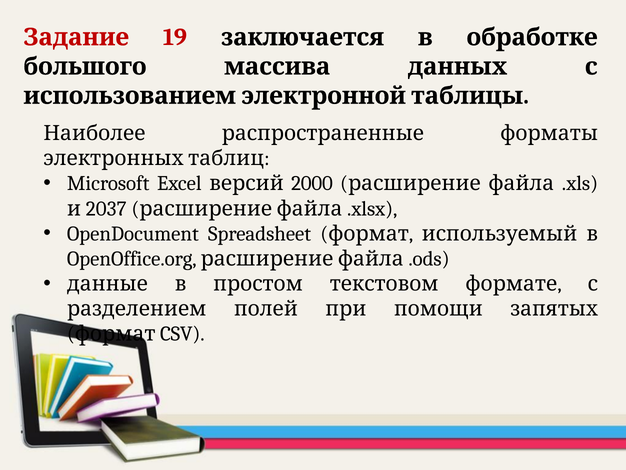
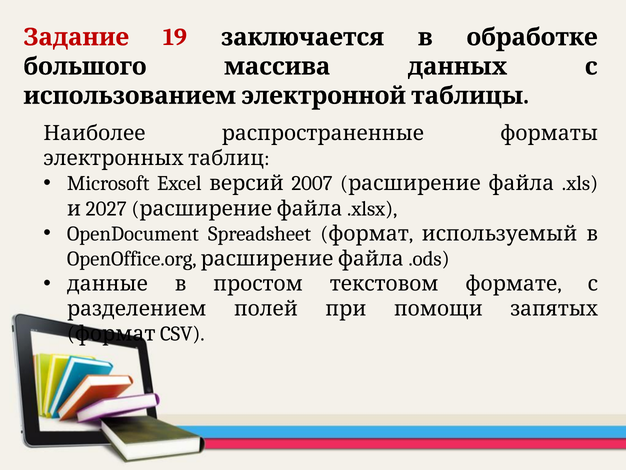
2000: 2000 -> 2007
2037: 2037 -> 2027
